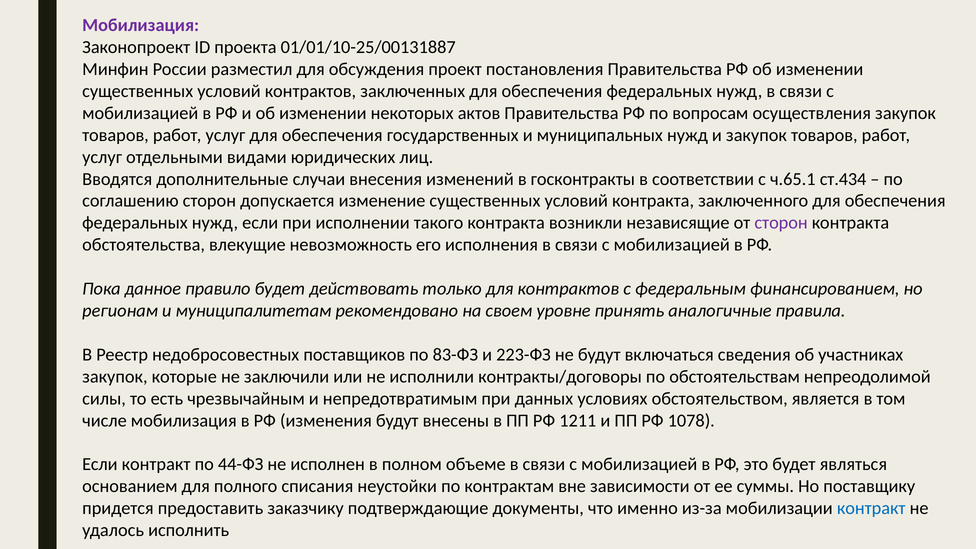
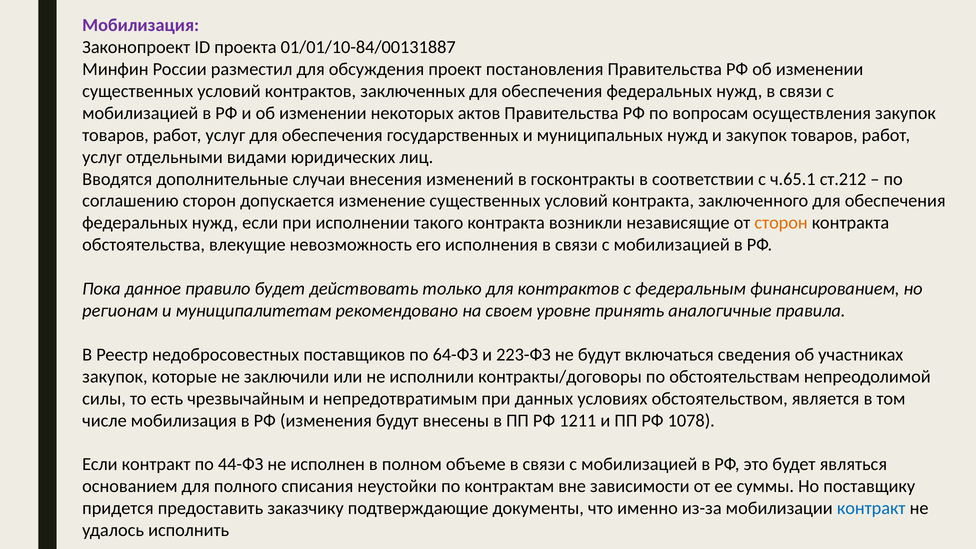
01/01/10-25/00131887: 01/01/10-25/00131887 -> 01/01/10-84/00131887
ст.434: ст.434 -> ст.212
сторон at (781, 223) colour: purple -> orange
83-ФЗ: 83-ФЗ -> 64-ФЗ
